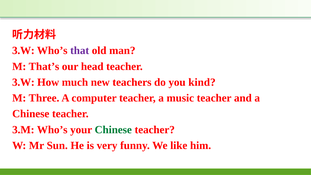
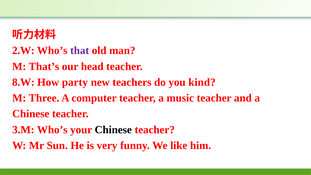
3.W at (23, 51): 3.W -> 2.W
3.W at (23, 82): 3.W -> 8.W
much: much -> party
Chinese at (113, 130) colour: green -> black
